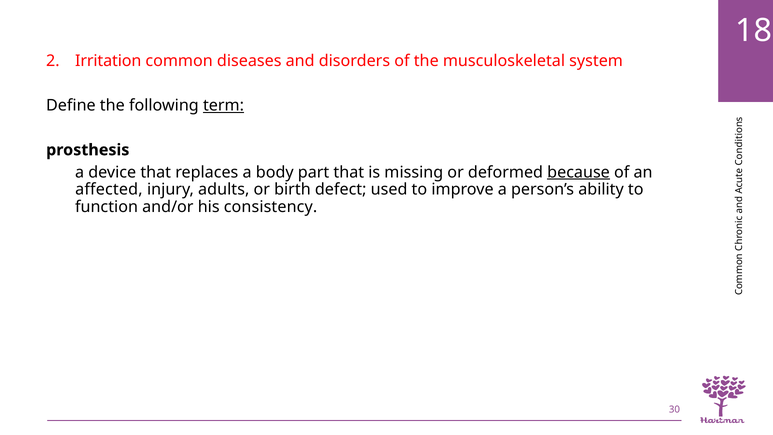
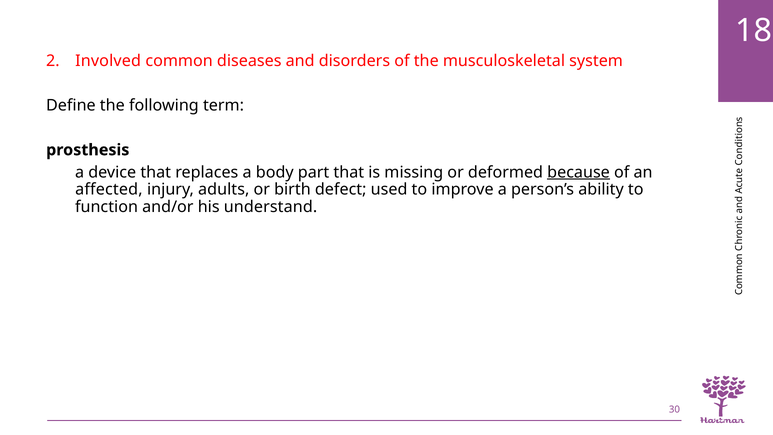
Irritation: Irritation -> Involved
term underline: present -> none
consistency: consistency -> understand
